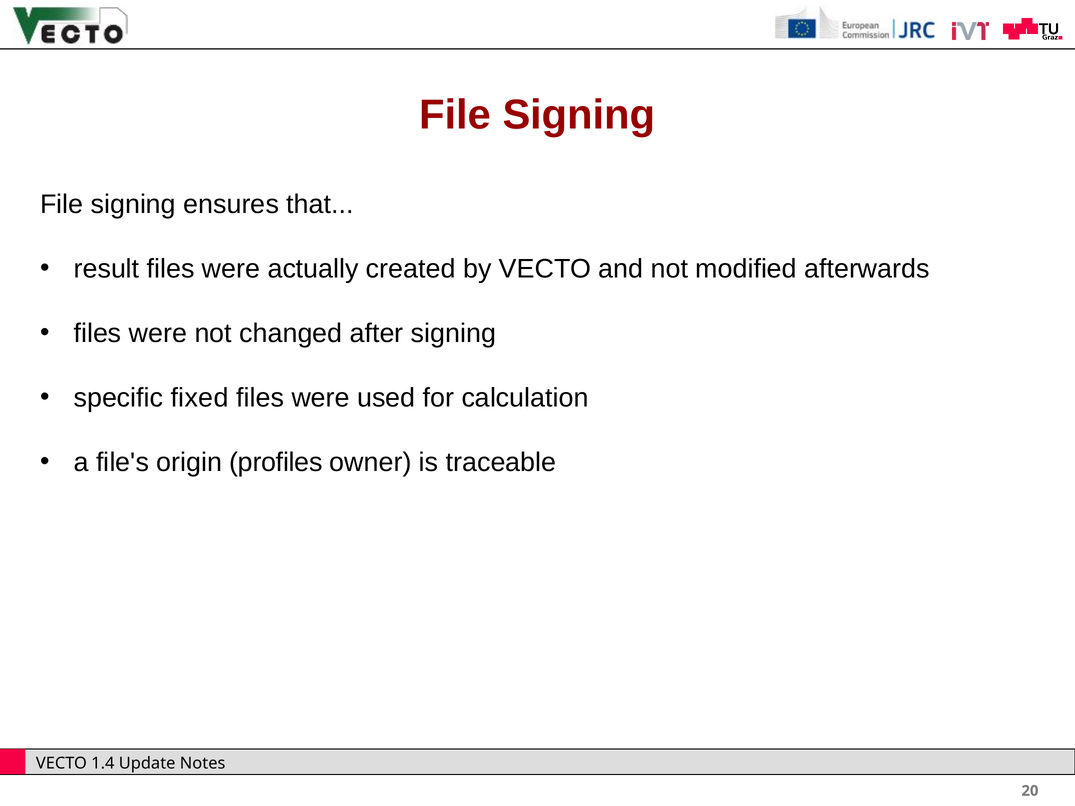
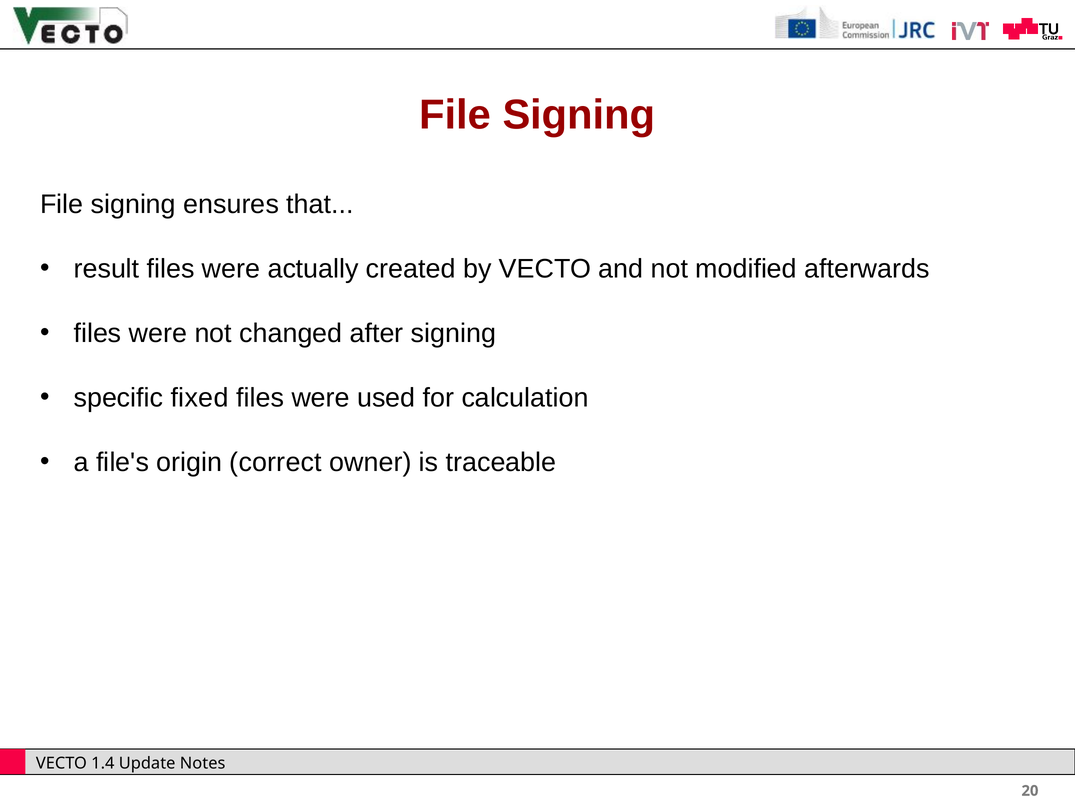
profiles: profiles -> correct
